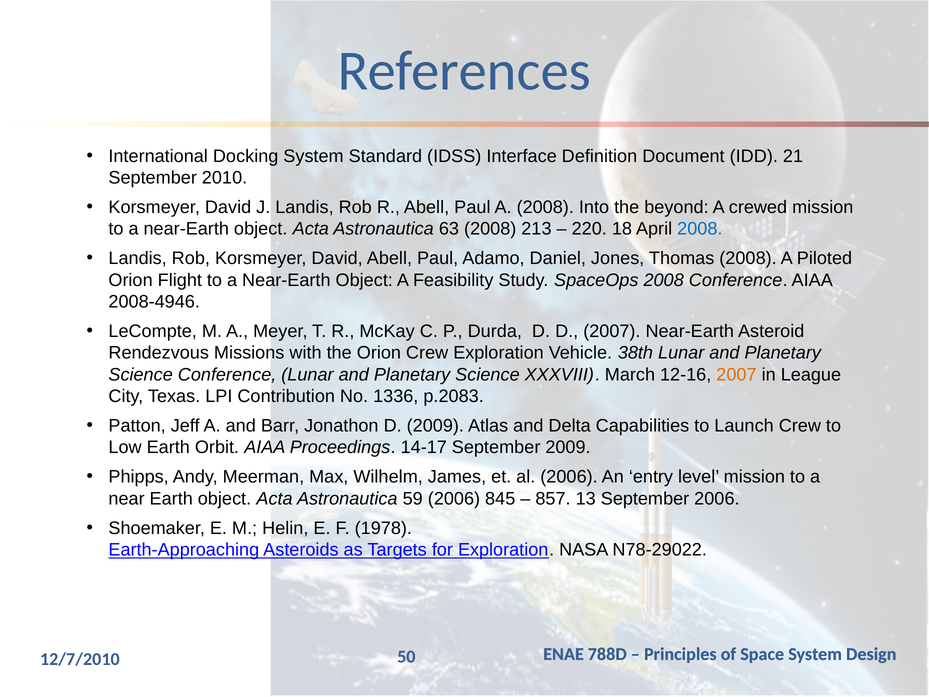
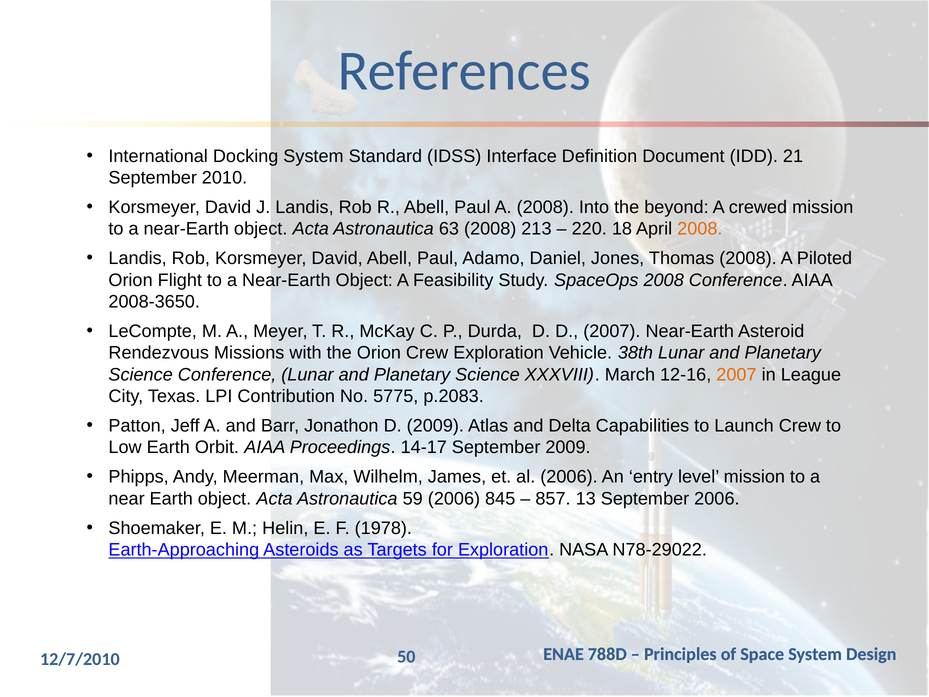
2008 at (700, 229) colour: blue -> orange
2008-4946: 2008-4946 -> 2008-3650
1336: 1336 -> 5775
